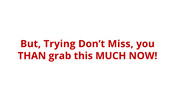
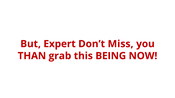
Trying: Trying -> Expert
MUCH: MUCH -> BEING
